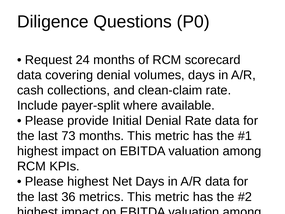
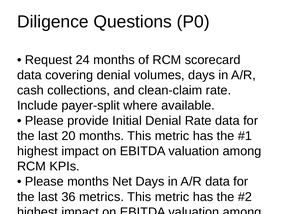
73: 73 -> 20
Please highest: highest -> months
